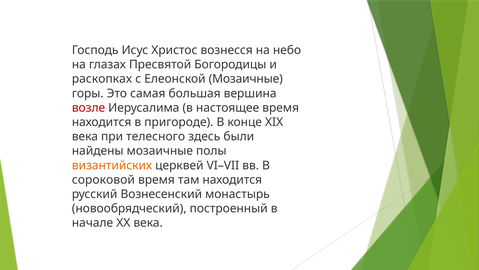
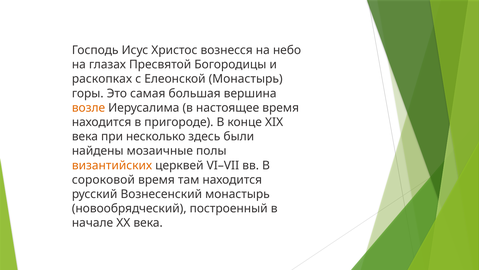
Елеонской Мозаичные: Мозаичные -> Монастырь
возле colour: red -> orange
телесного: телесного -> несколько
